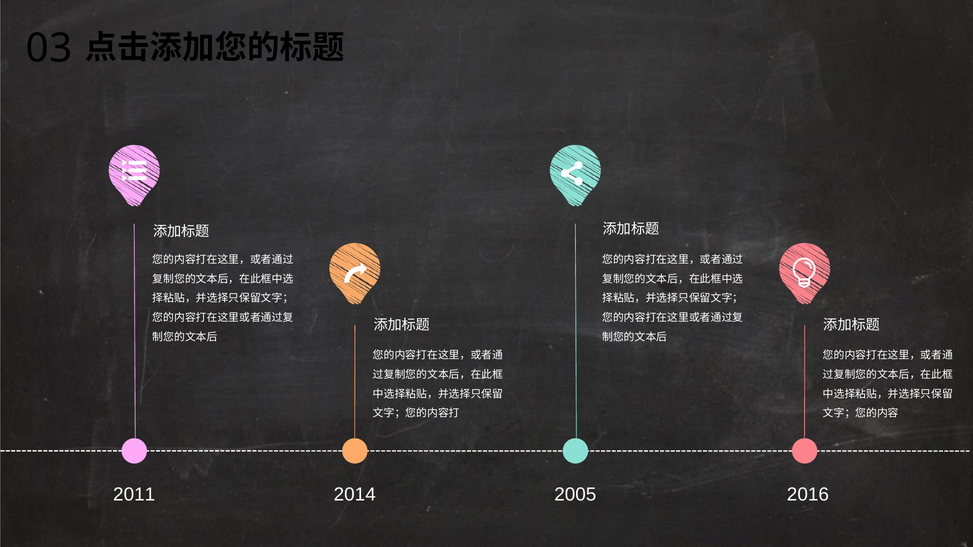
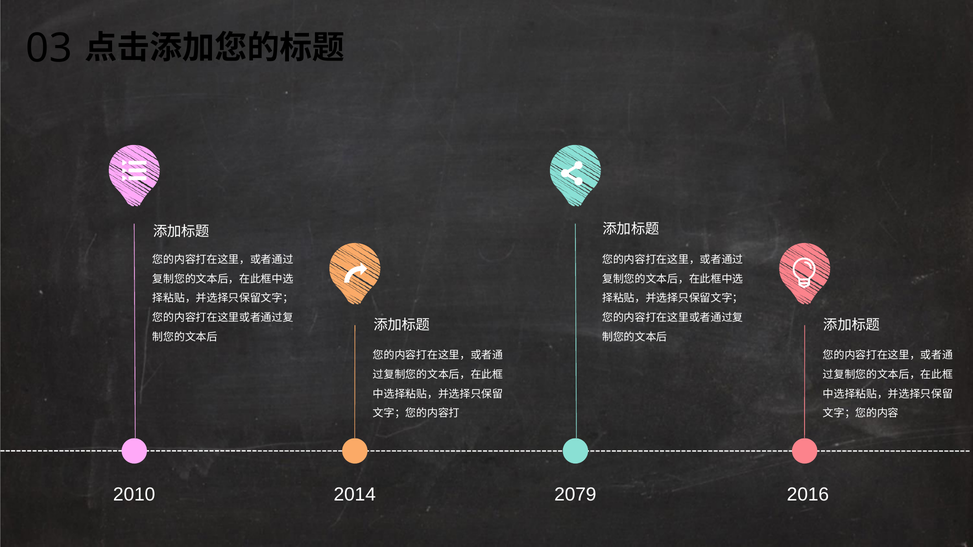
2011: 2011 -> 2010
2005: 2005 -> 2079
